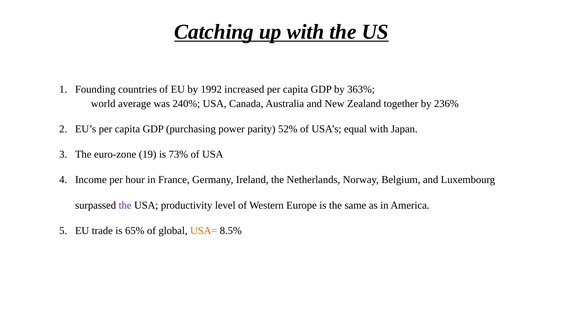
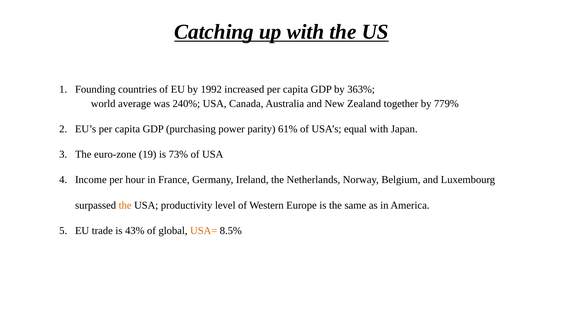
236%: 236% -> 779%
52%: 52% -> 61%
the at (125, 205) colour: purple -> orange
65%: 65% -> 43%
